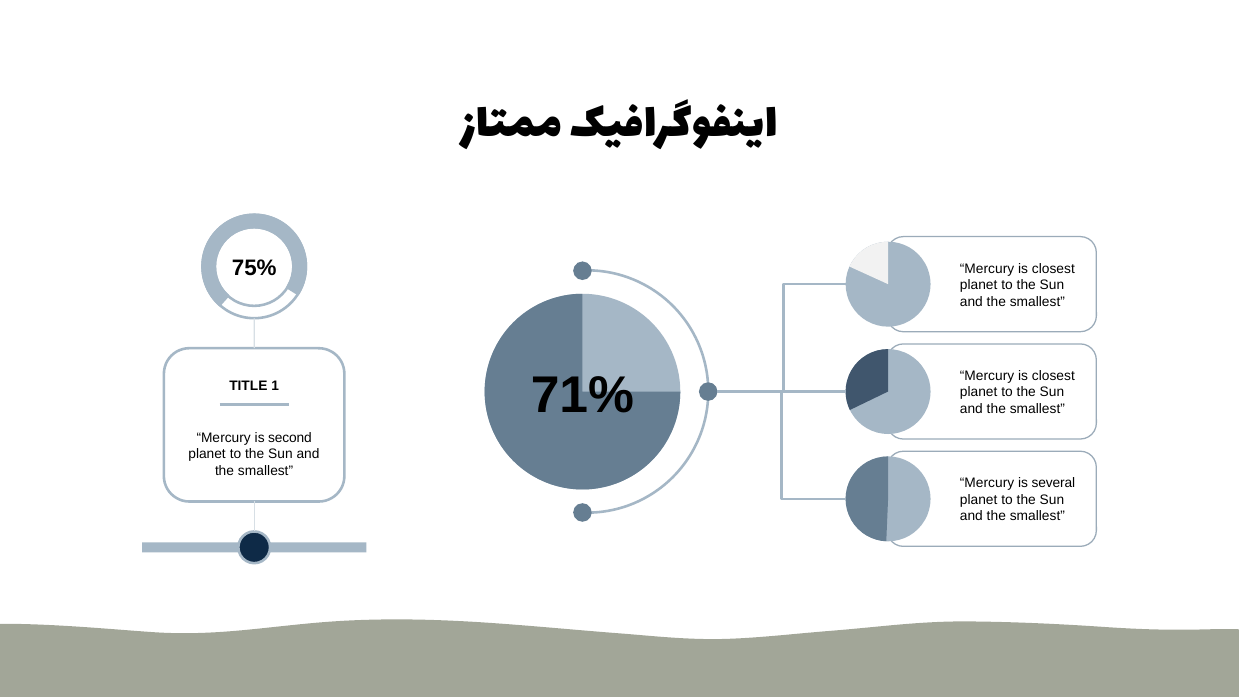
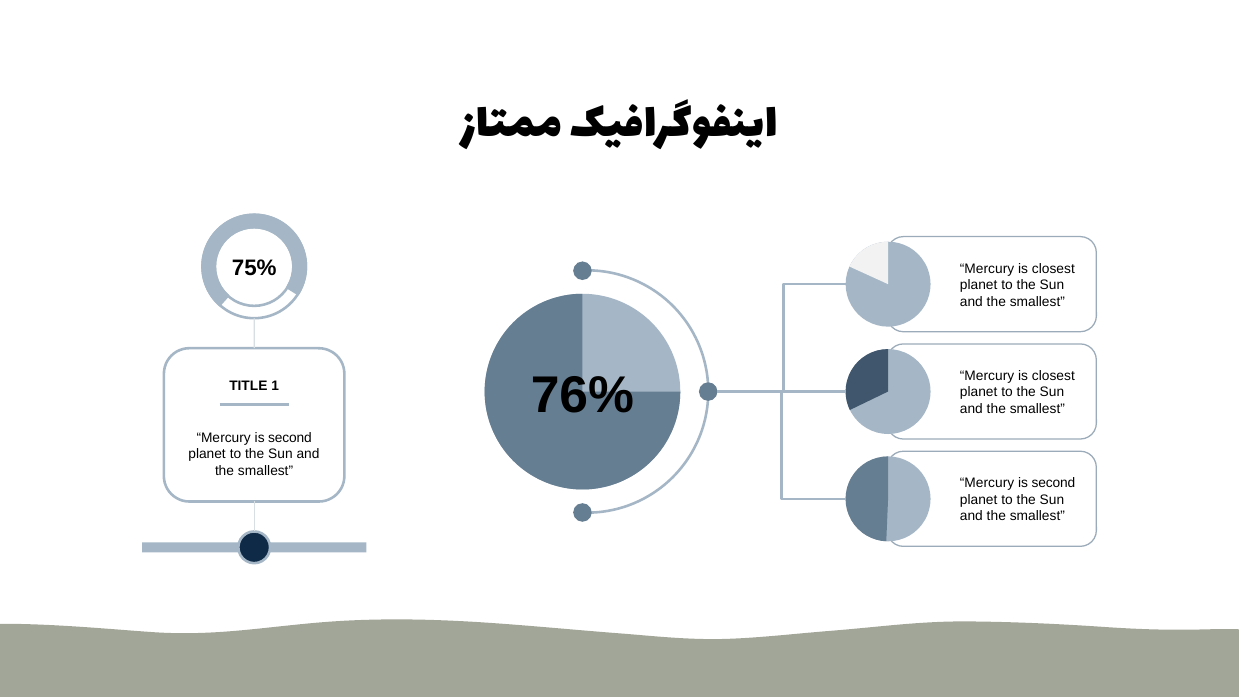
71%: 71% -> 76%
several at (1053, 483): several -> second
